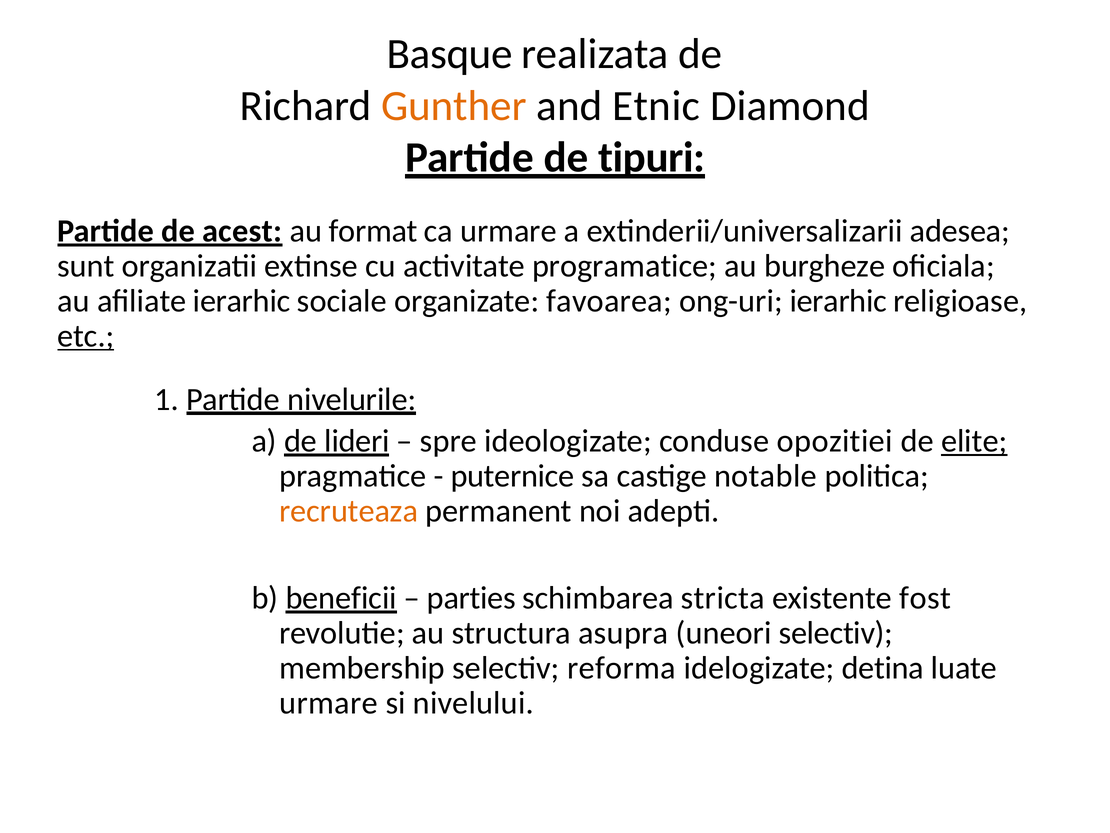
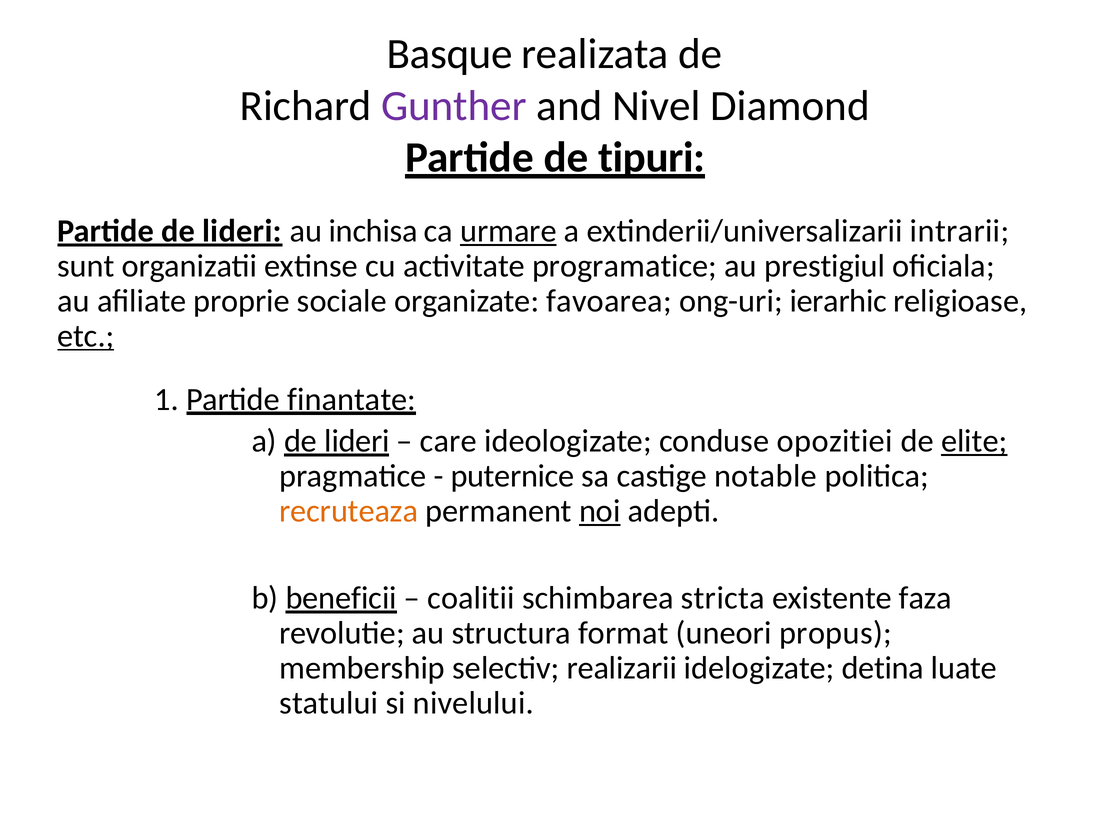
Gunther colour: orange -> purple
Etnic: Etnic -> Nivel
Partide de acest: acest -> lideri
format: format -> inchisa
urmare at (508, 231) underline: none -> present
adesea: adesea -> intrarii
burgheze: burgheze -> prestigiul
afiliate ierarhic: ierarhic -> proprie
nivelurile: nivelurile -> finantate
spre: spre -> care
noi underline: none -> present
parties: parties -> coalitii
fost: fost -> faza
asupra: asupra -> format
uneori selectiv: selectiv -> propus
reforma: reforma -> realizarii
urmare at (329, 703): urmare -> statului
